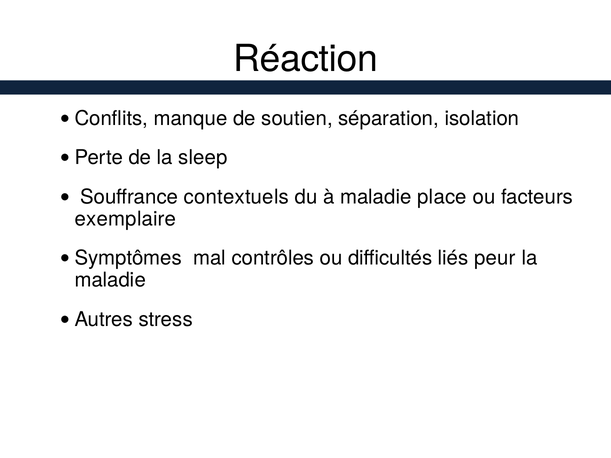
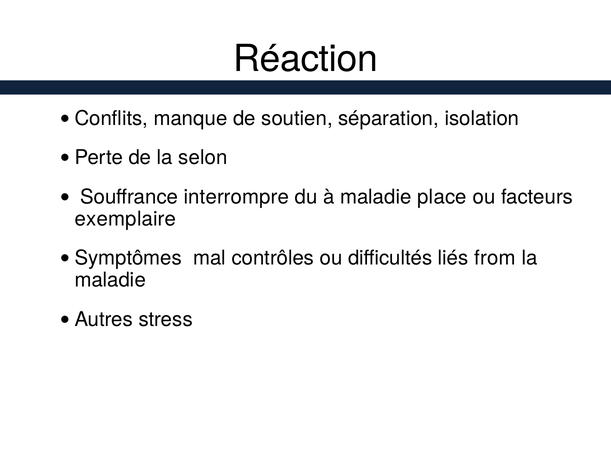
sleep: sleep -> selon
contextuels: contextuels -> interrompre
peur: peur -> from
